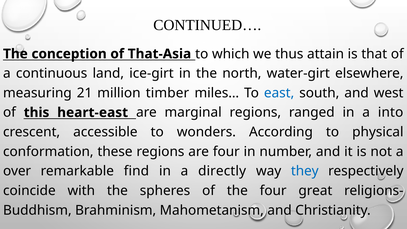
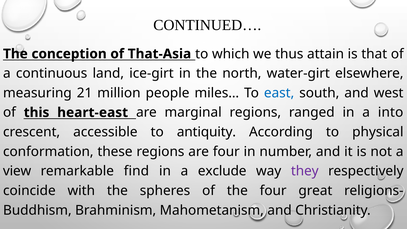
timber: timber -> people
wonders: wonders -> antiquity
over: over -> view
directly: directly -> exclude
they colour: blue -> purple
